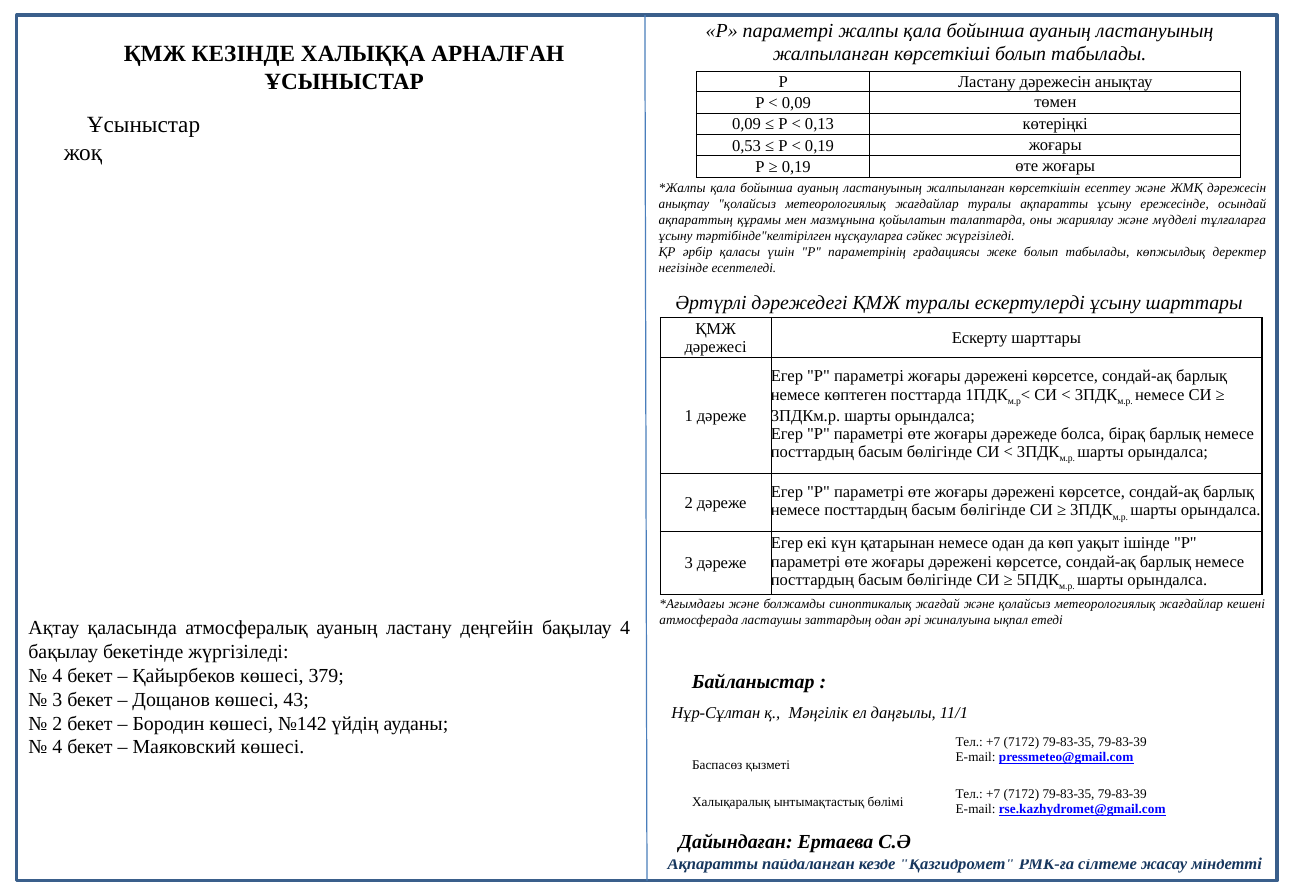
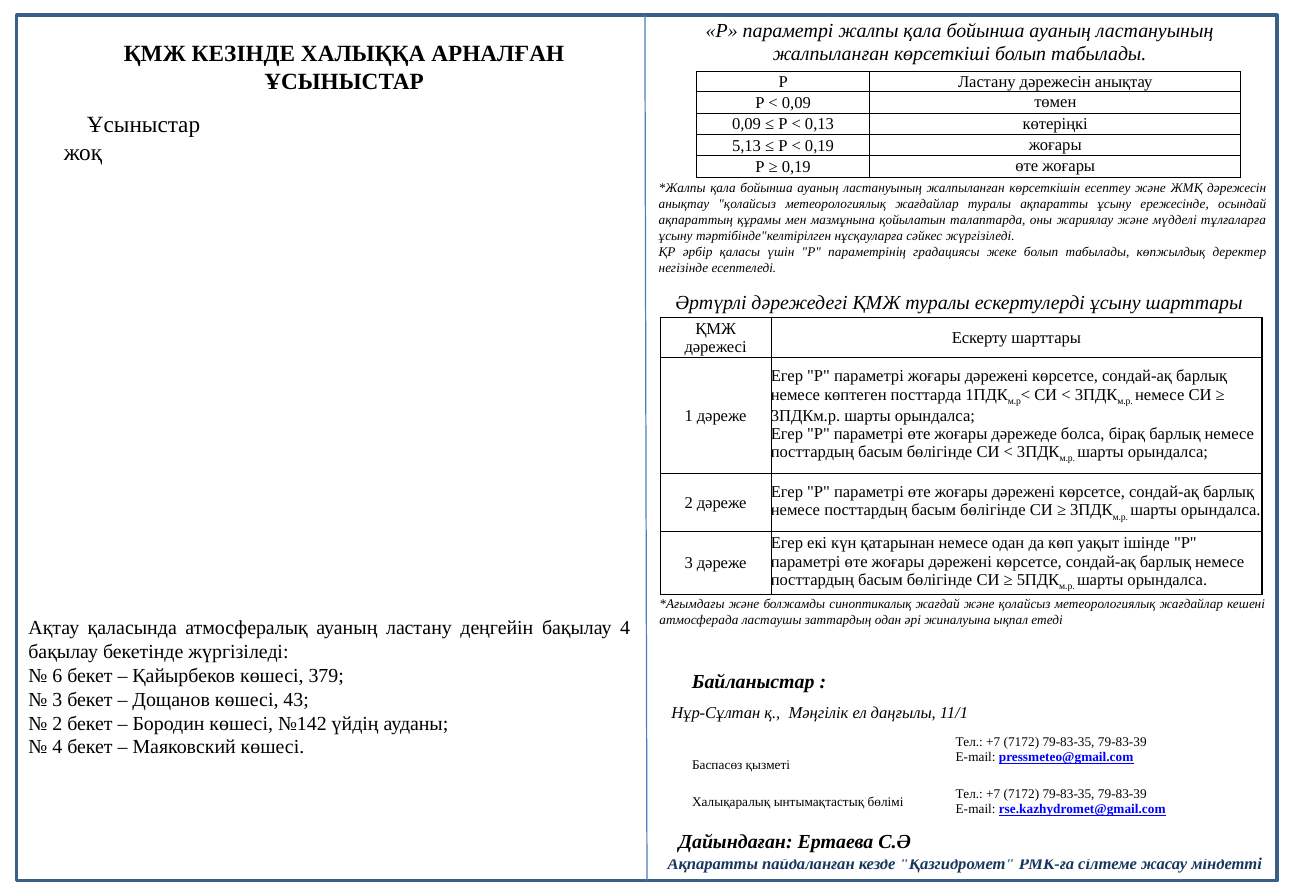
0,53: 0,53 -> 5,13
4 at (57, 676): 4 -> 6
